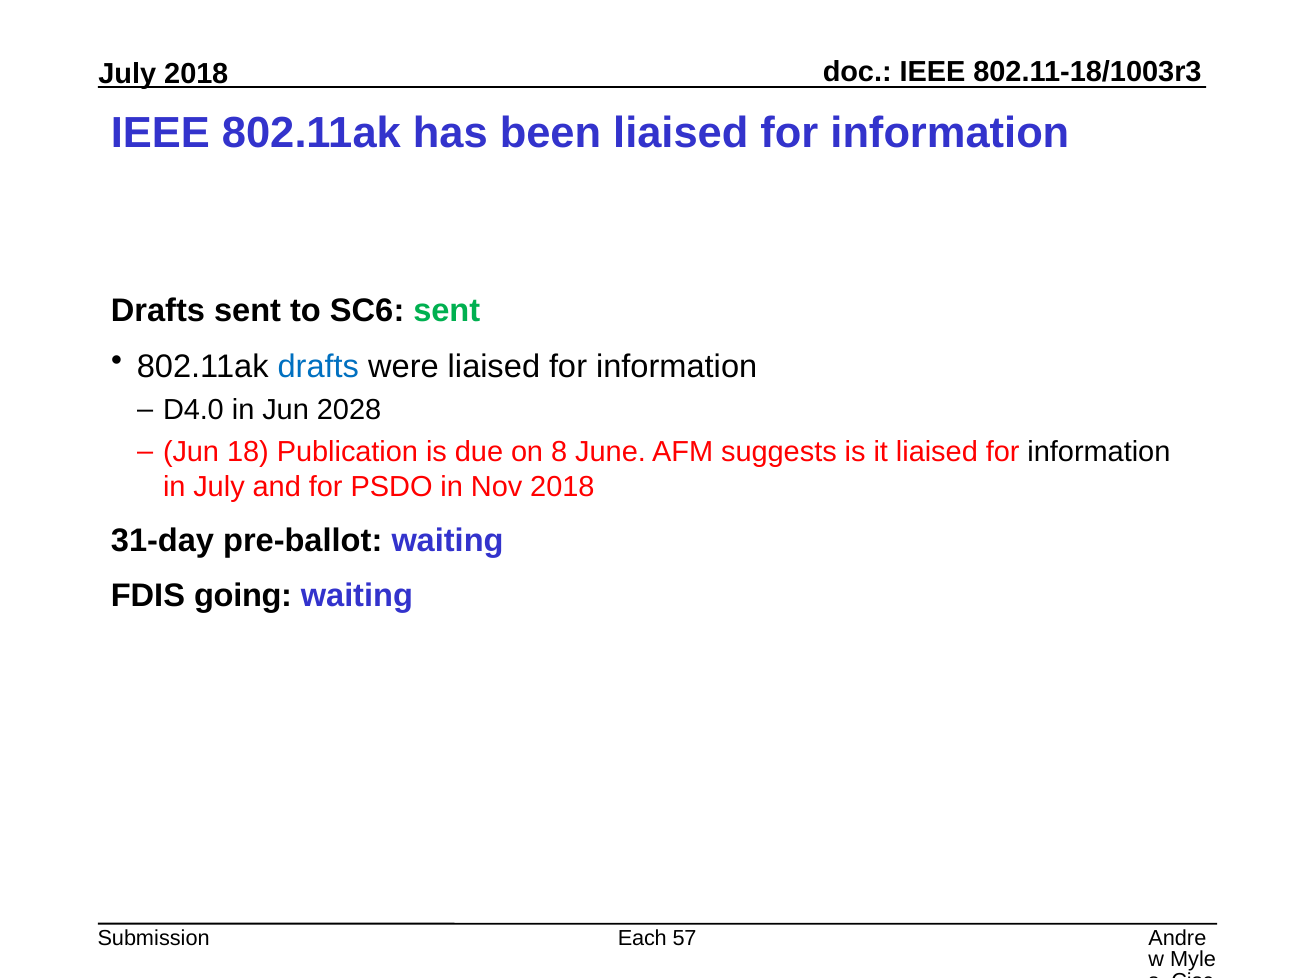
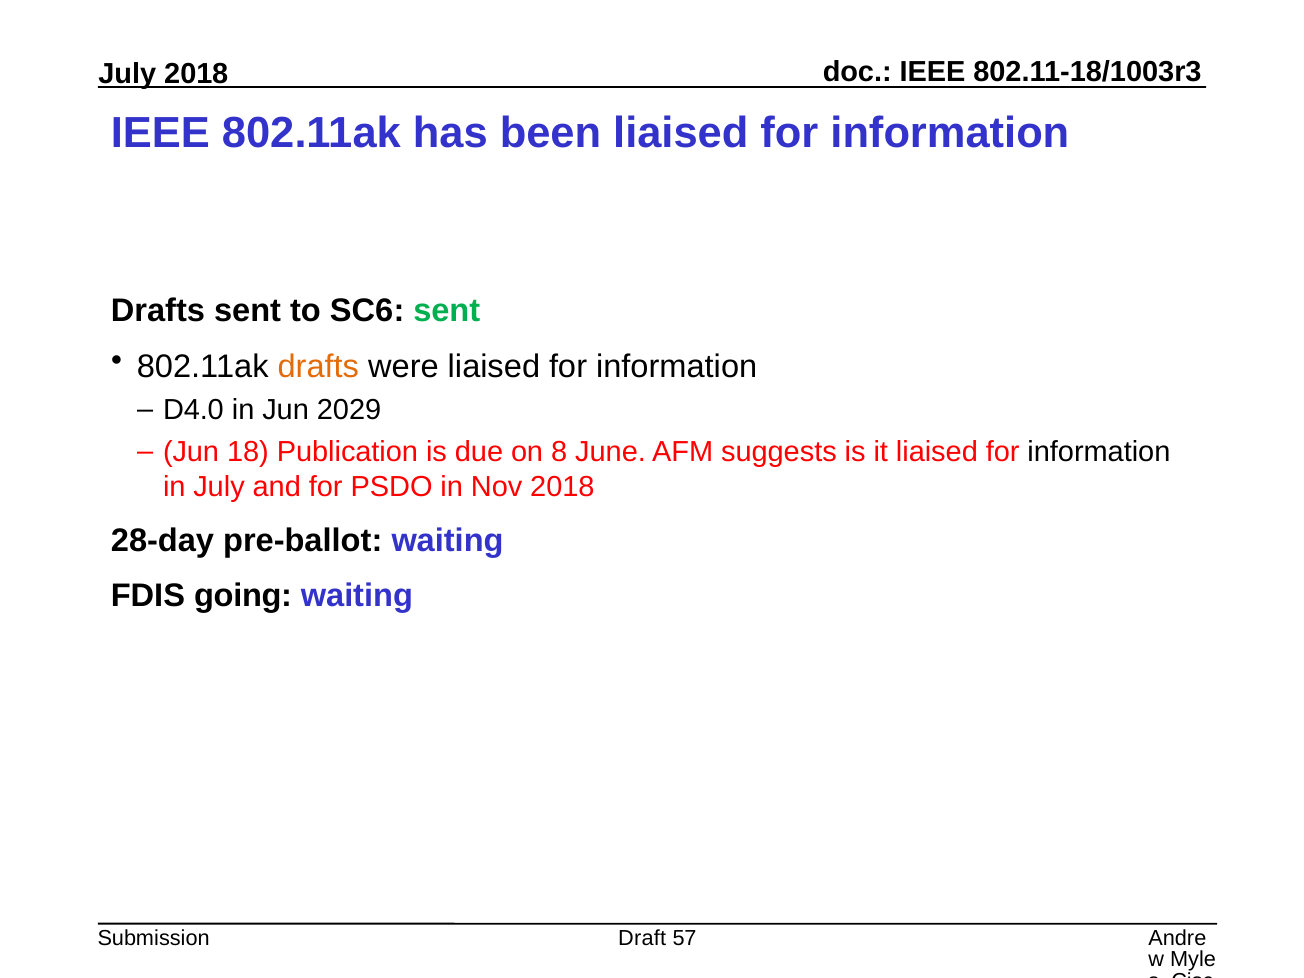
drafts at (318, 366) colour: blue -> orange
2028: 2028 -> 2029
31-day: 31-day -> 28-day
Each: Each -> Draft
